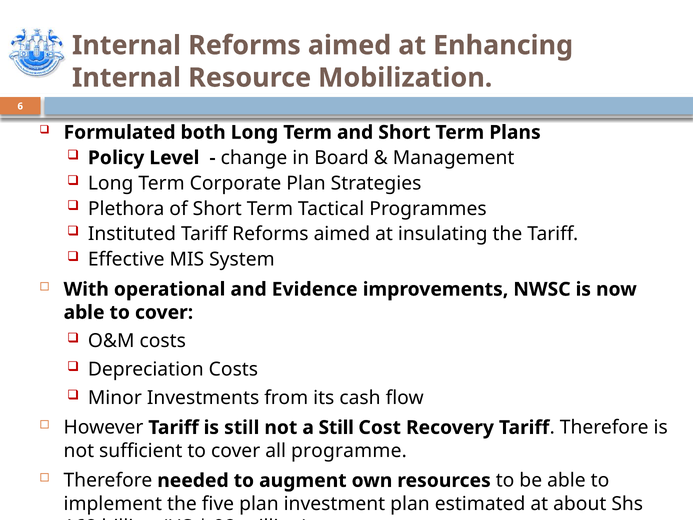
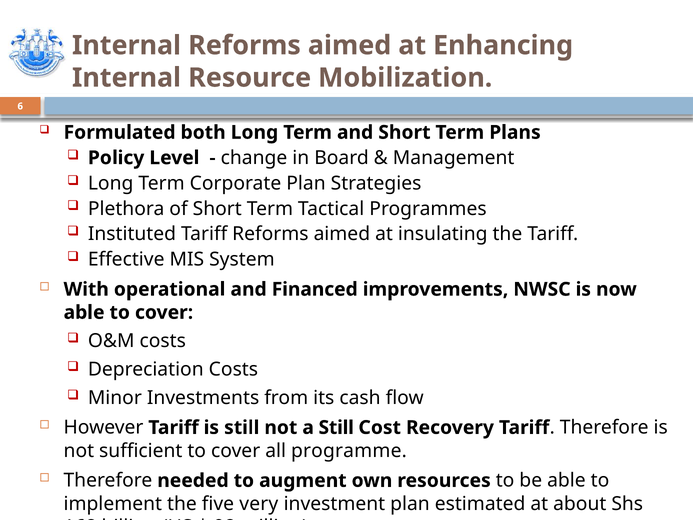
Evidence: Evidence -> Financed
five plan: plan -> very
